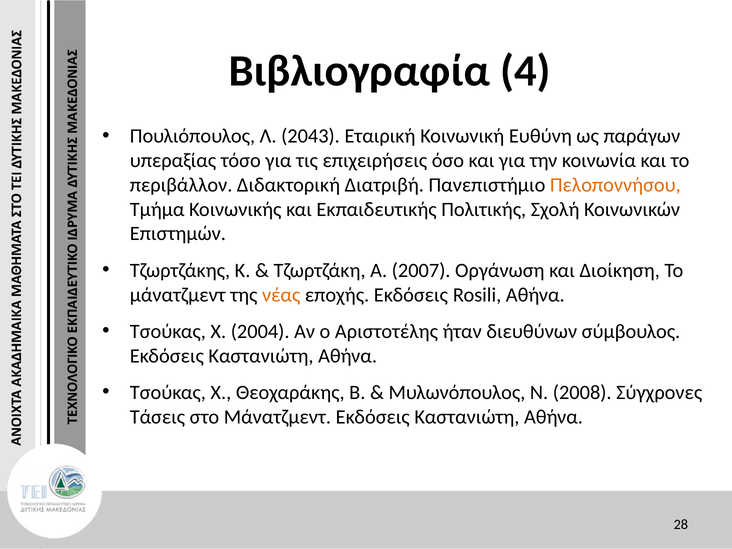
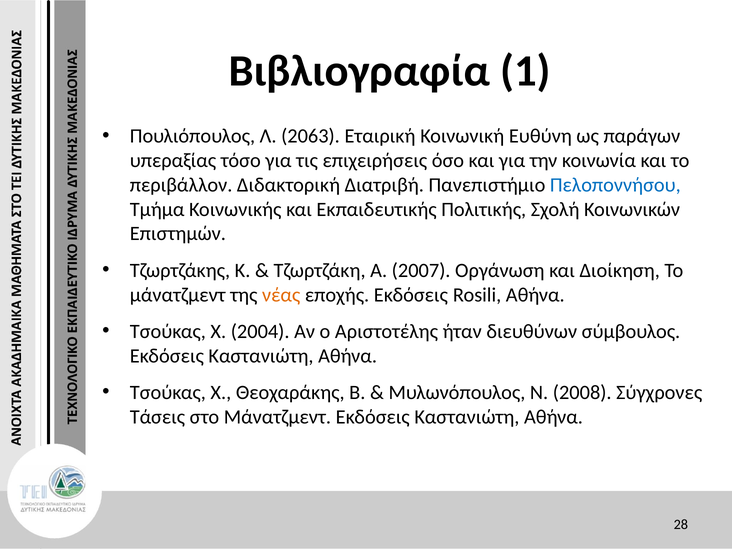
4: 4 -> 1
2043: 2043 -> 2063
Πελοποννήσου colour: orange -> blue
